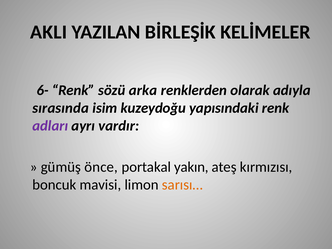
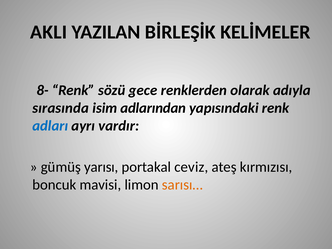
6-: 6- -> 8-
arka: arka -> gece
kuzeydoğu: kuzeydoğu -> adlarından
adları colour: purple -> blue
önce: önce -> yarısı
yakın: yakın -> ceviz
